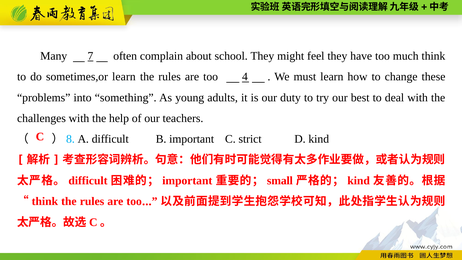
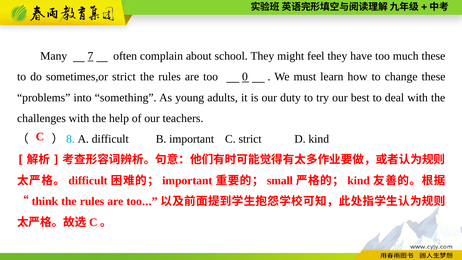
much think: think -> these
sometimes,or learn: learn -> strict
4: 4 -> 0
